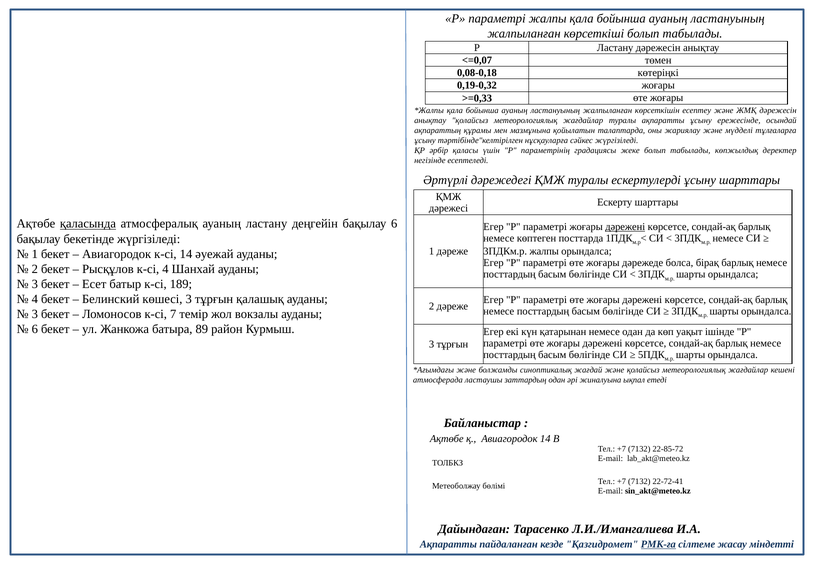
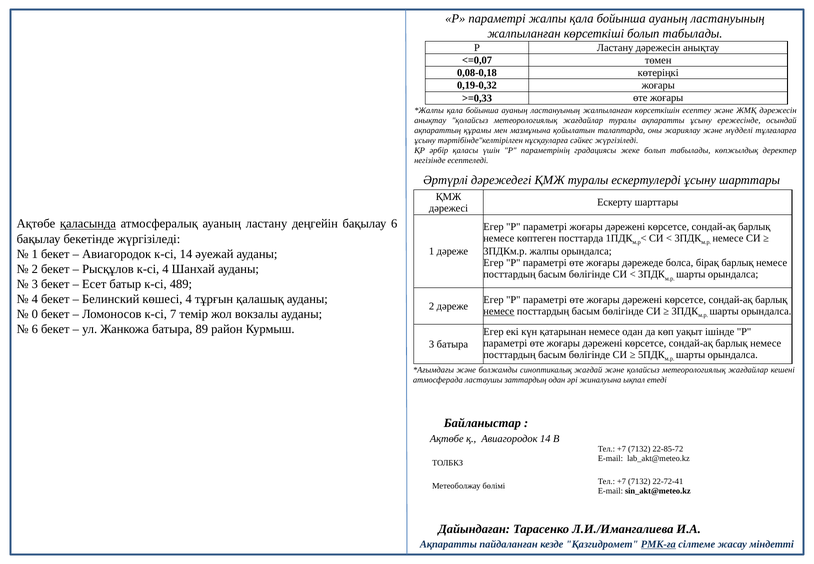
дәрежені at (625, 227) underline: present -> none
189: 189 -> 489
көшесі 3: 3 -> 4
немесе at (499, 311) underline: none -> present
3 at (35, 314): 3 -> 0
тұрғын at (452, 344): тұрғын -> батыра
